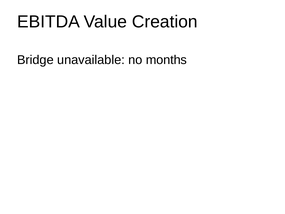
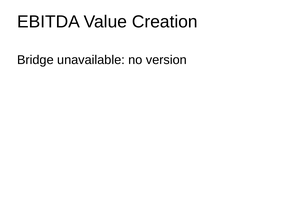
months: months -> version
